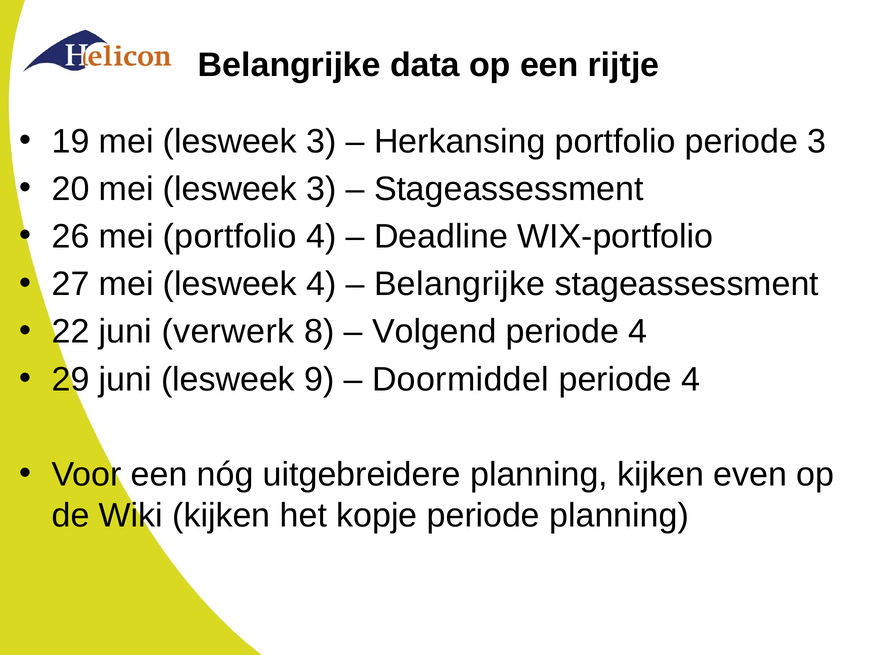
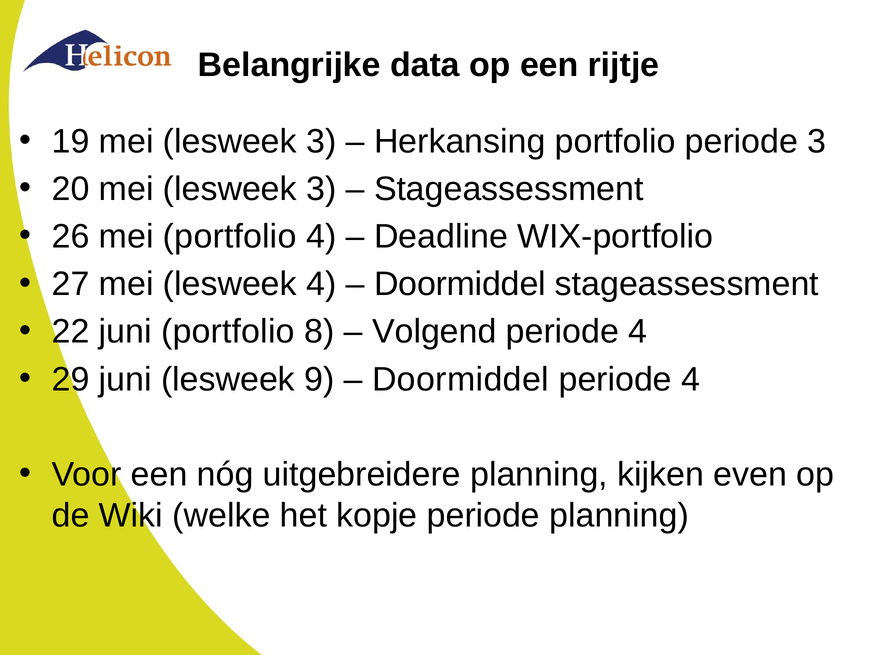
Belangrijke at (460, 284): Belangrijke -> Doormiddel
juni verwerk: verwerk -> portfolio
Wiki kijken: kijken -> welke
